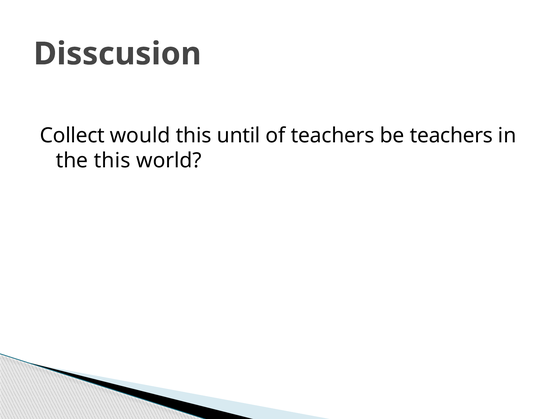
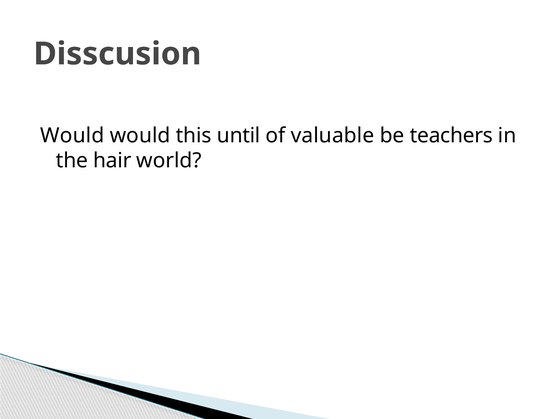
Collect at (72, 136): Collect -> Would
of teachers: teachers -> valuable
the this: this -> hair
